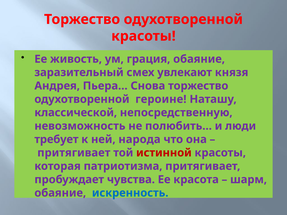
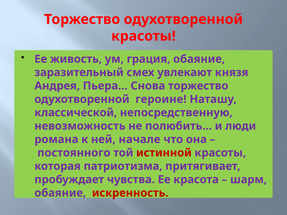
требует: требует -> романа
народа: народа -> начале
притягивает at (74, 153): притягивает -> постоянного
искренность colour: blue -> red
